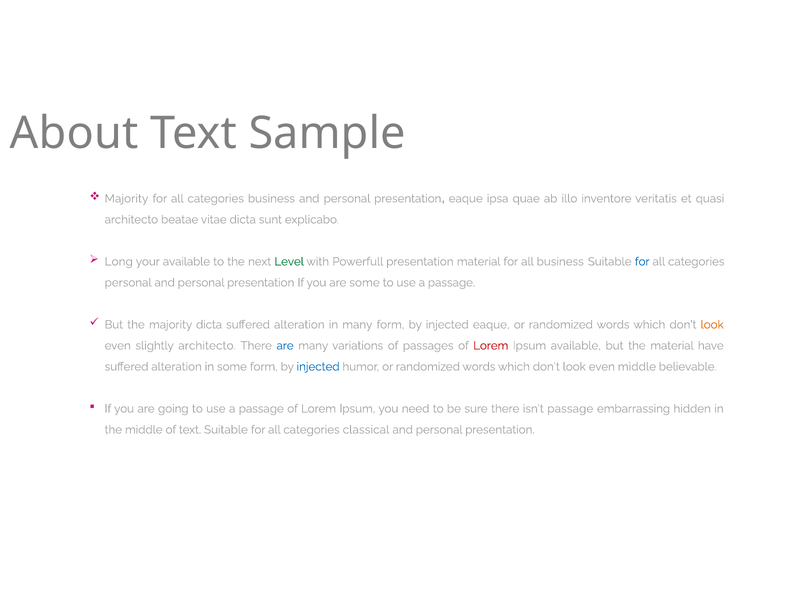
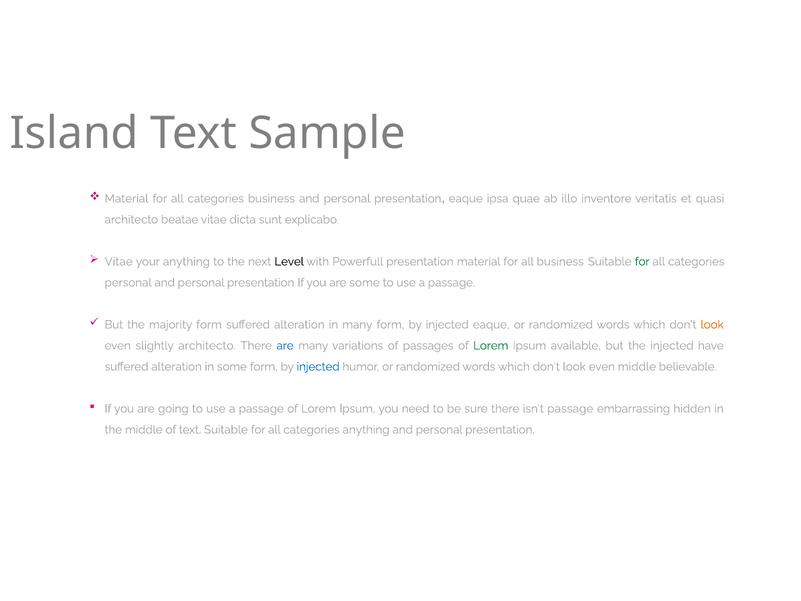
About: About -> Island
Majority at (126, 198): Majority -> Material
Long at (119, 261): Long -> Vitae
your available: available -> anything
Level colour: green -> black
for at (642, 261) colour: blue -> green
majority dicta: dicta -> form
Lorem at (491, 345) colour: red -> green
the material: material -> injected
categories classical: classical -> anything
